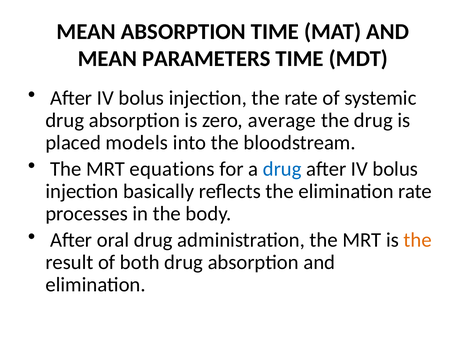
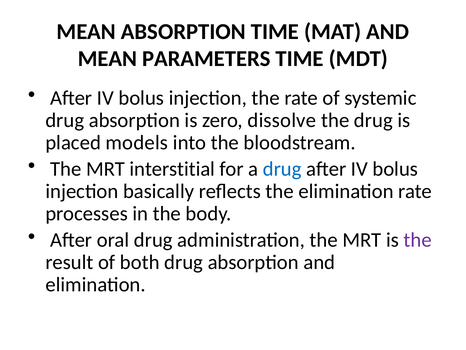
average: average -> dissolve
equations: equations -> interstitial
the at (418, 240) colour: orange -> purple
